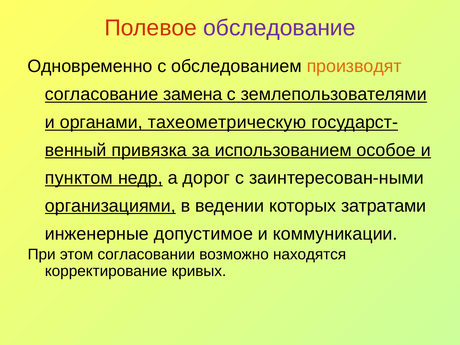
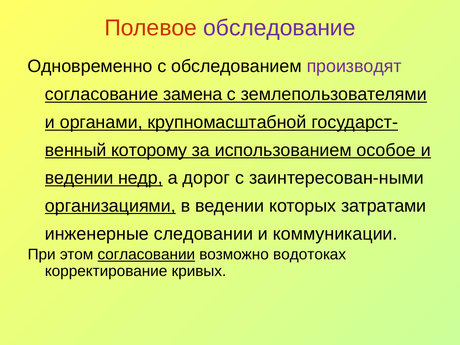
производят colour: orange -> purple
тахеометрическую: тахеометрическую -> крупномасштабной
привязка: привязка -> которому
пунктом at (79, 178): пунктом -> ведении
допустимое: допустимое -> следовании
согласовании underline: none -> present
находятся: находятся -> водотоках
